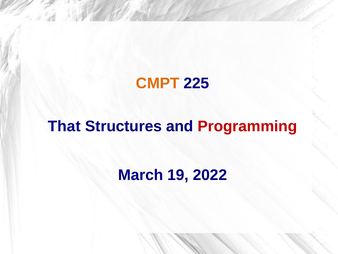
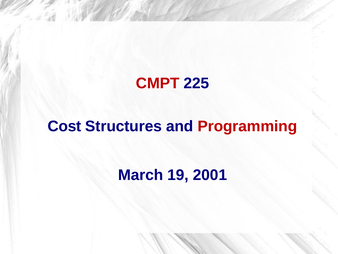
CMPT colour: orange -> red
That: That -> Cost
2022: 2022 -> 2001
